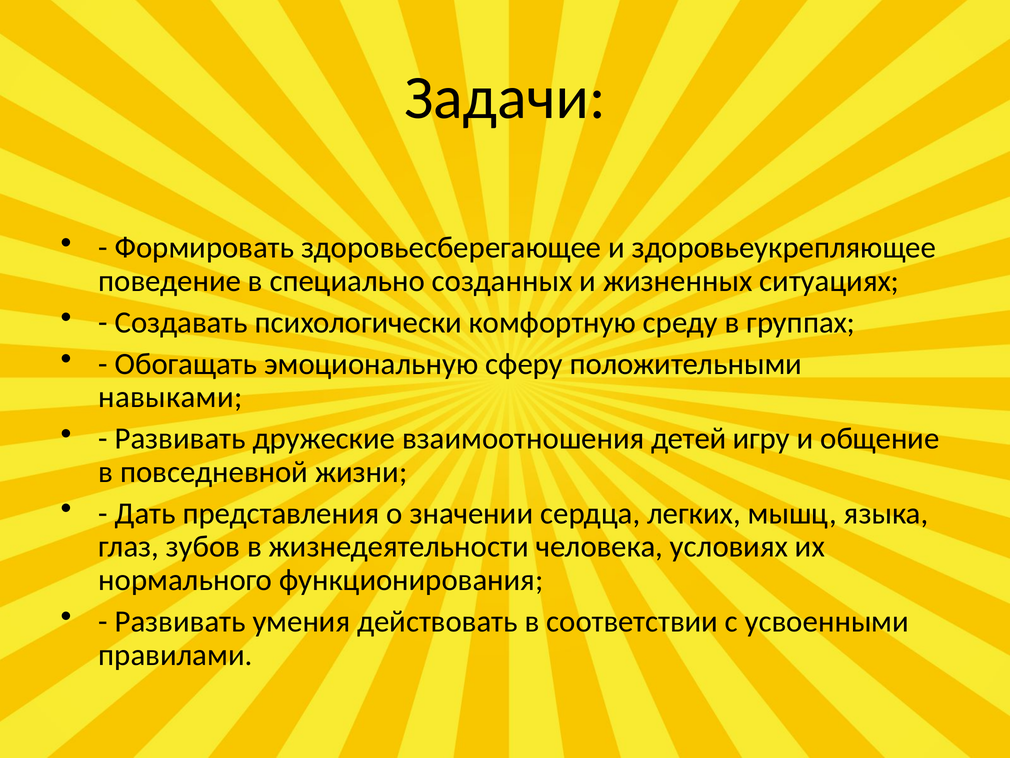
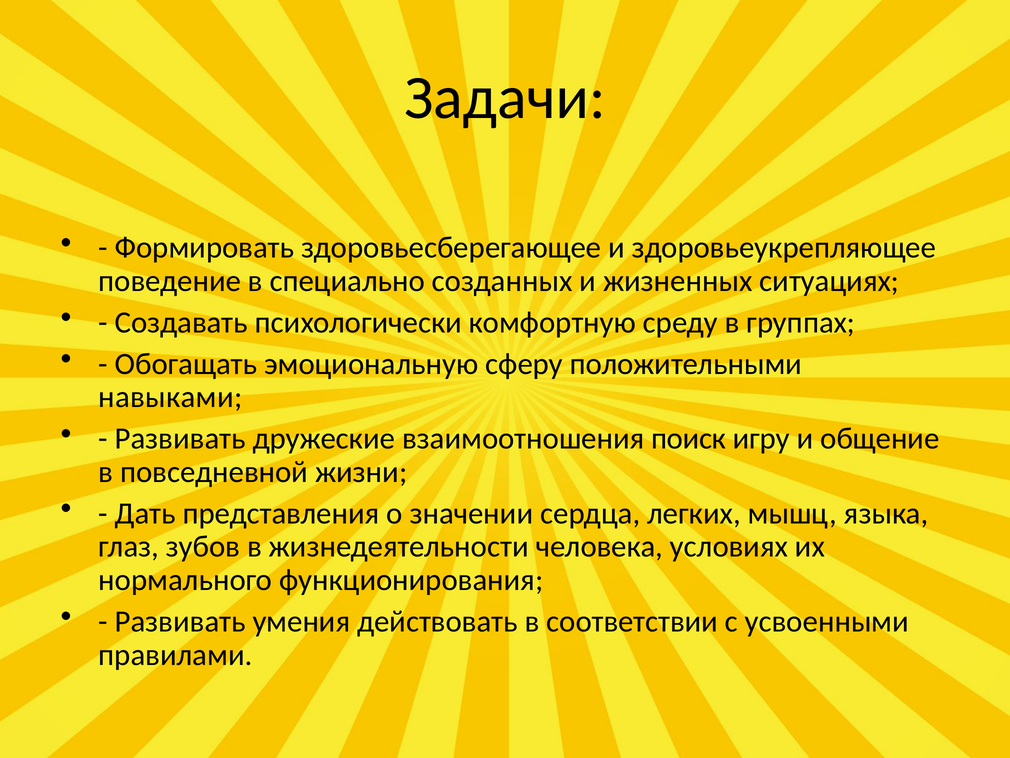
детей: детей -> поиск
